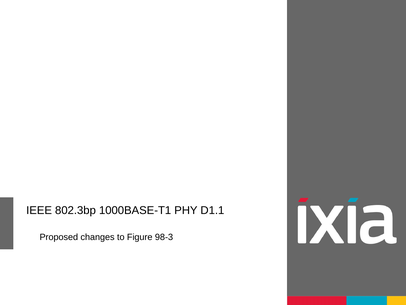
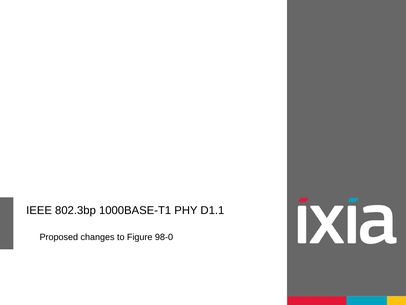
98-3: 98-3 -> 98-0
